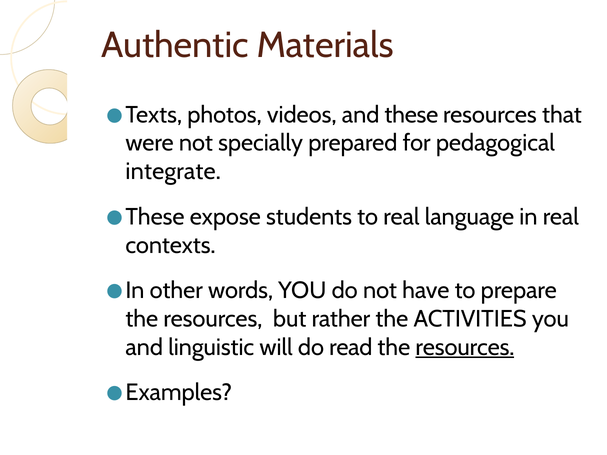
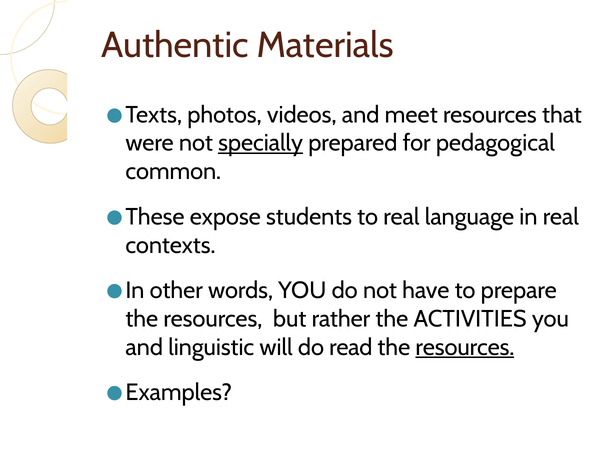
these: these -> meet
specially underline: none -> present
integrate: integrate -> common
